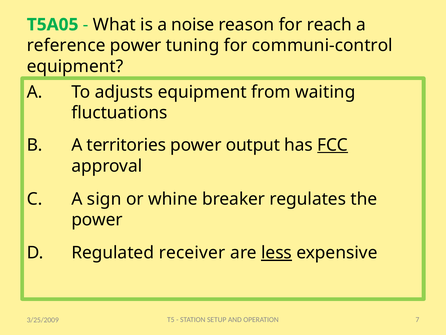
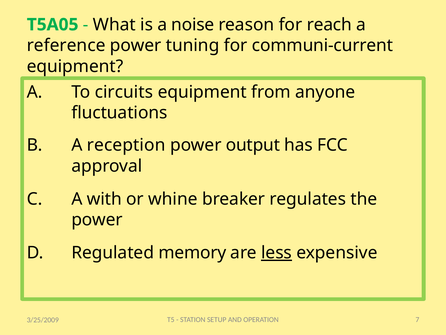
communi-control: communi-control -> communi-current
adjusts: adjusts -> circuits
waiting: waiting -> anyone
territories: territories -> reception
FCC underline: present -> none
sign: sign -> with
receiver: receiver -> memory
